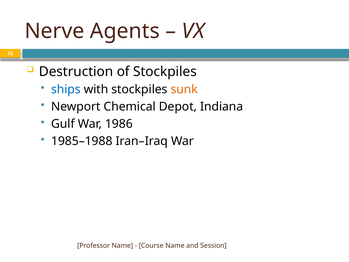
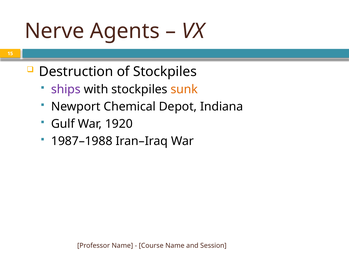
ships colour: blue -> purple
1986: 1986 -> 1920
1985–1988: 1985–1988 -> 1987–1988
